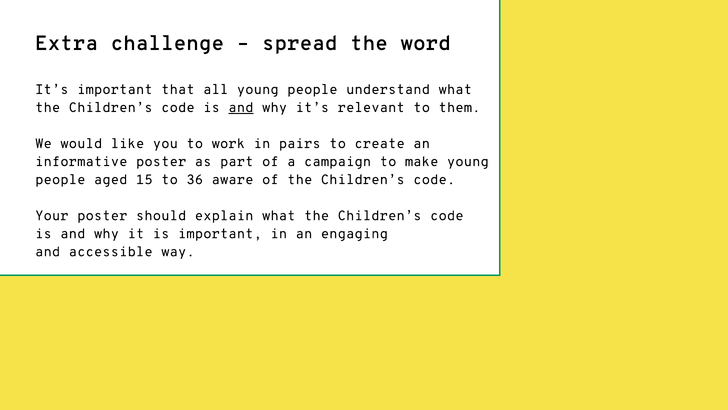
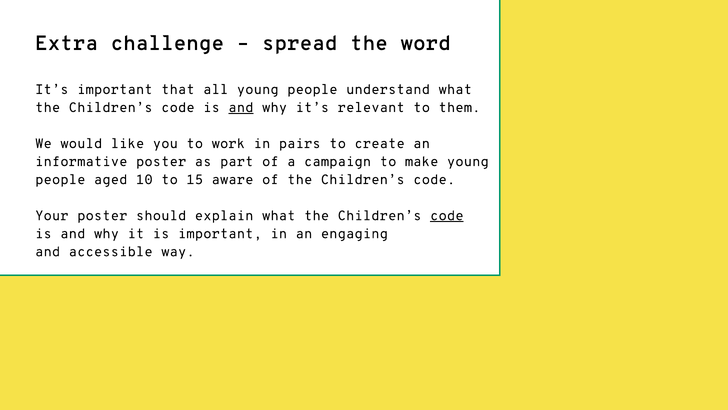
15: 15 -> 10
36: 36 -> 15
code at (447, 215) underline: none -> present
